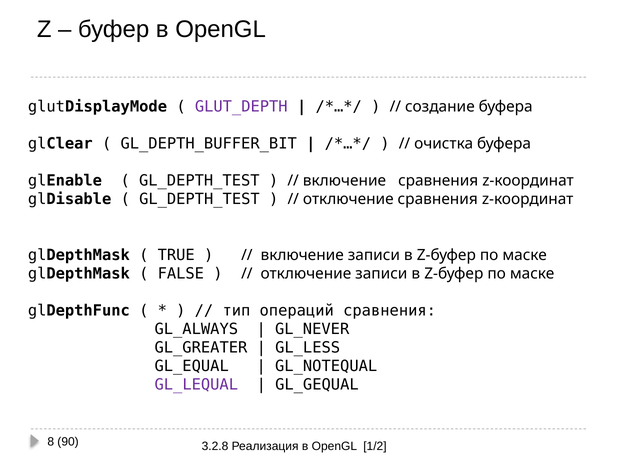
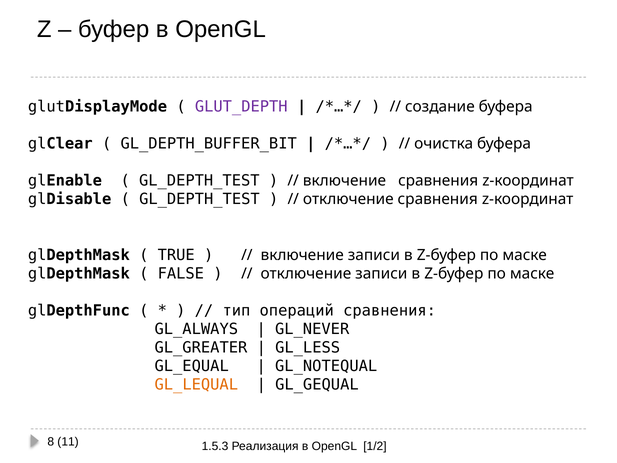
GL_LEQUAL colour: purple -> orange
90: 90 -> 11
3.2.8: 3.2.8 -> 1.5.3
